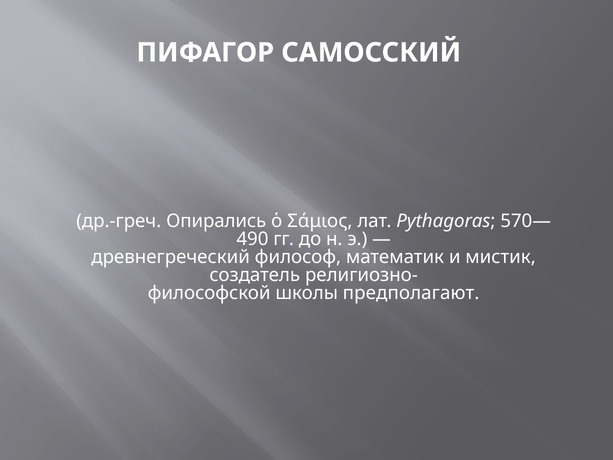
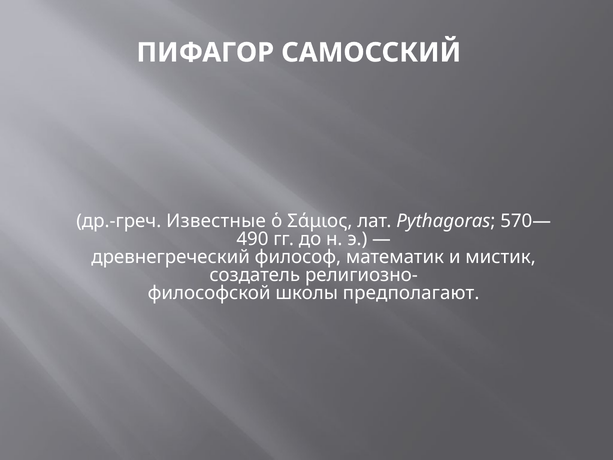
Опирались: Опирались -> Известные
